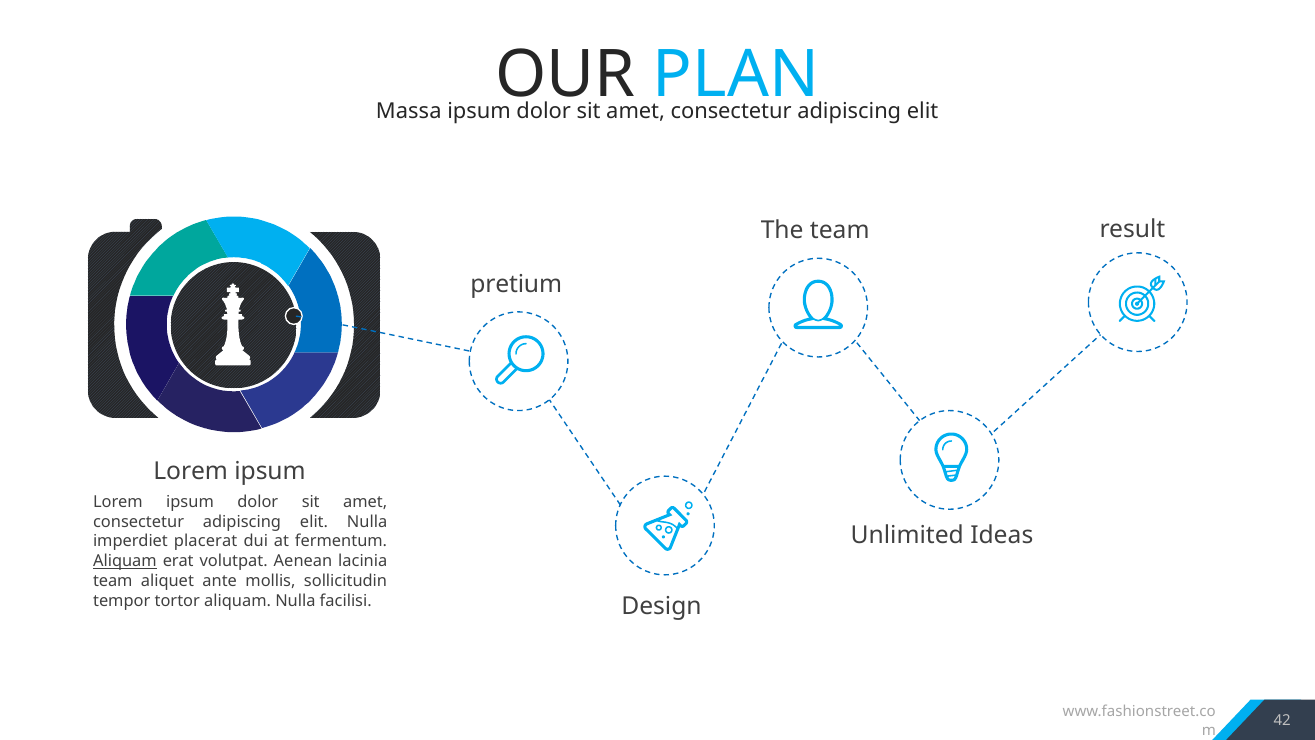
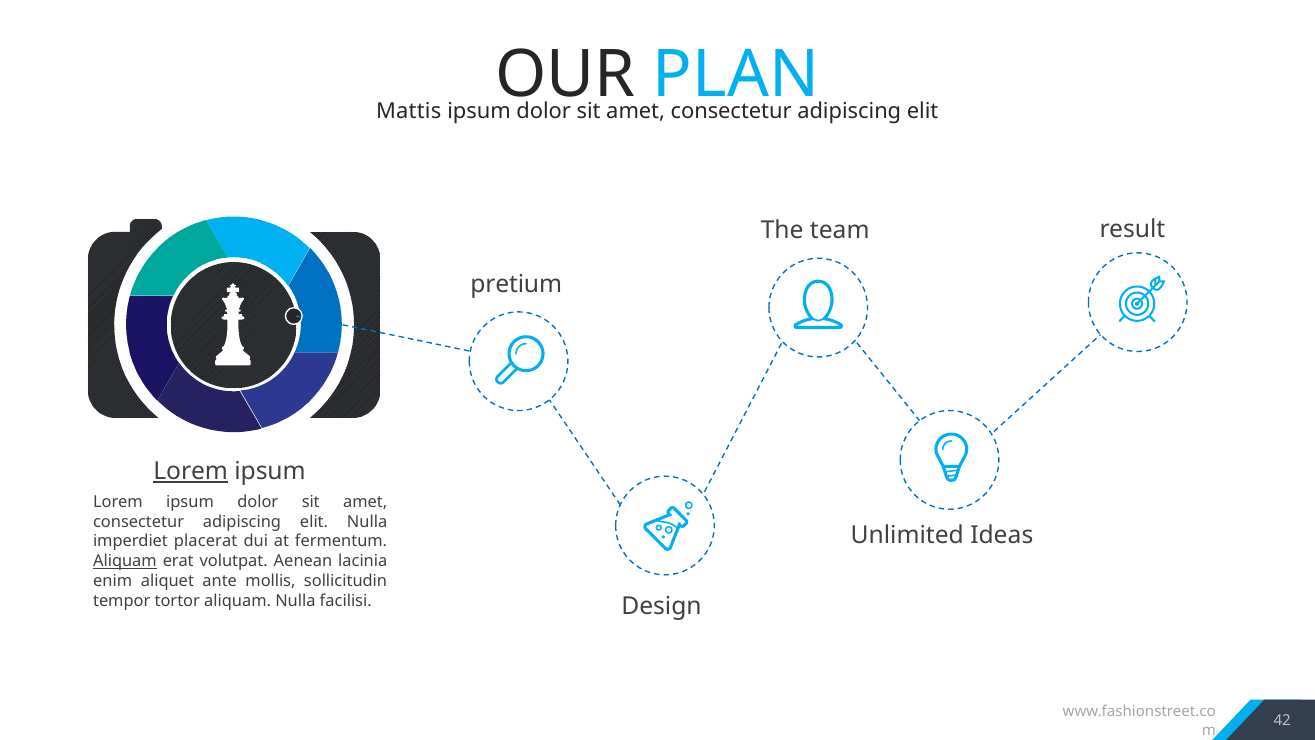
Massa: Massa -> Mattis
Lorem at (191, 471) underline: none -> present
team at (113, 581): team -> enim
